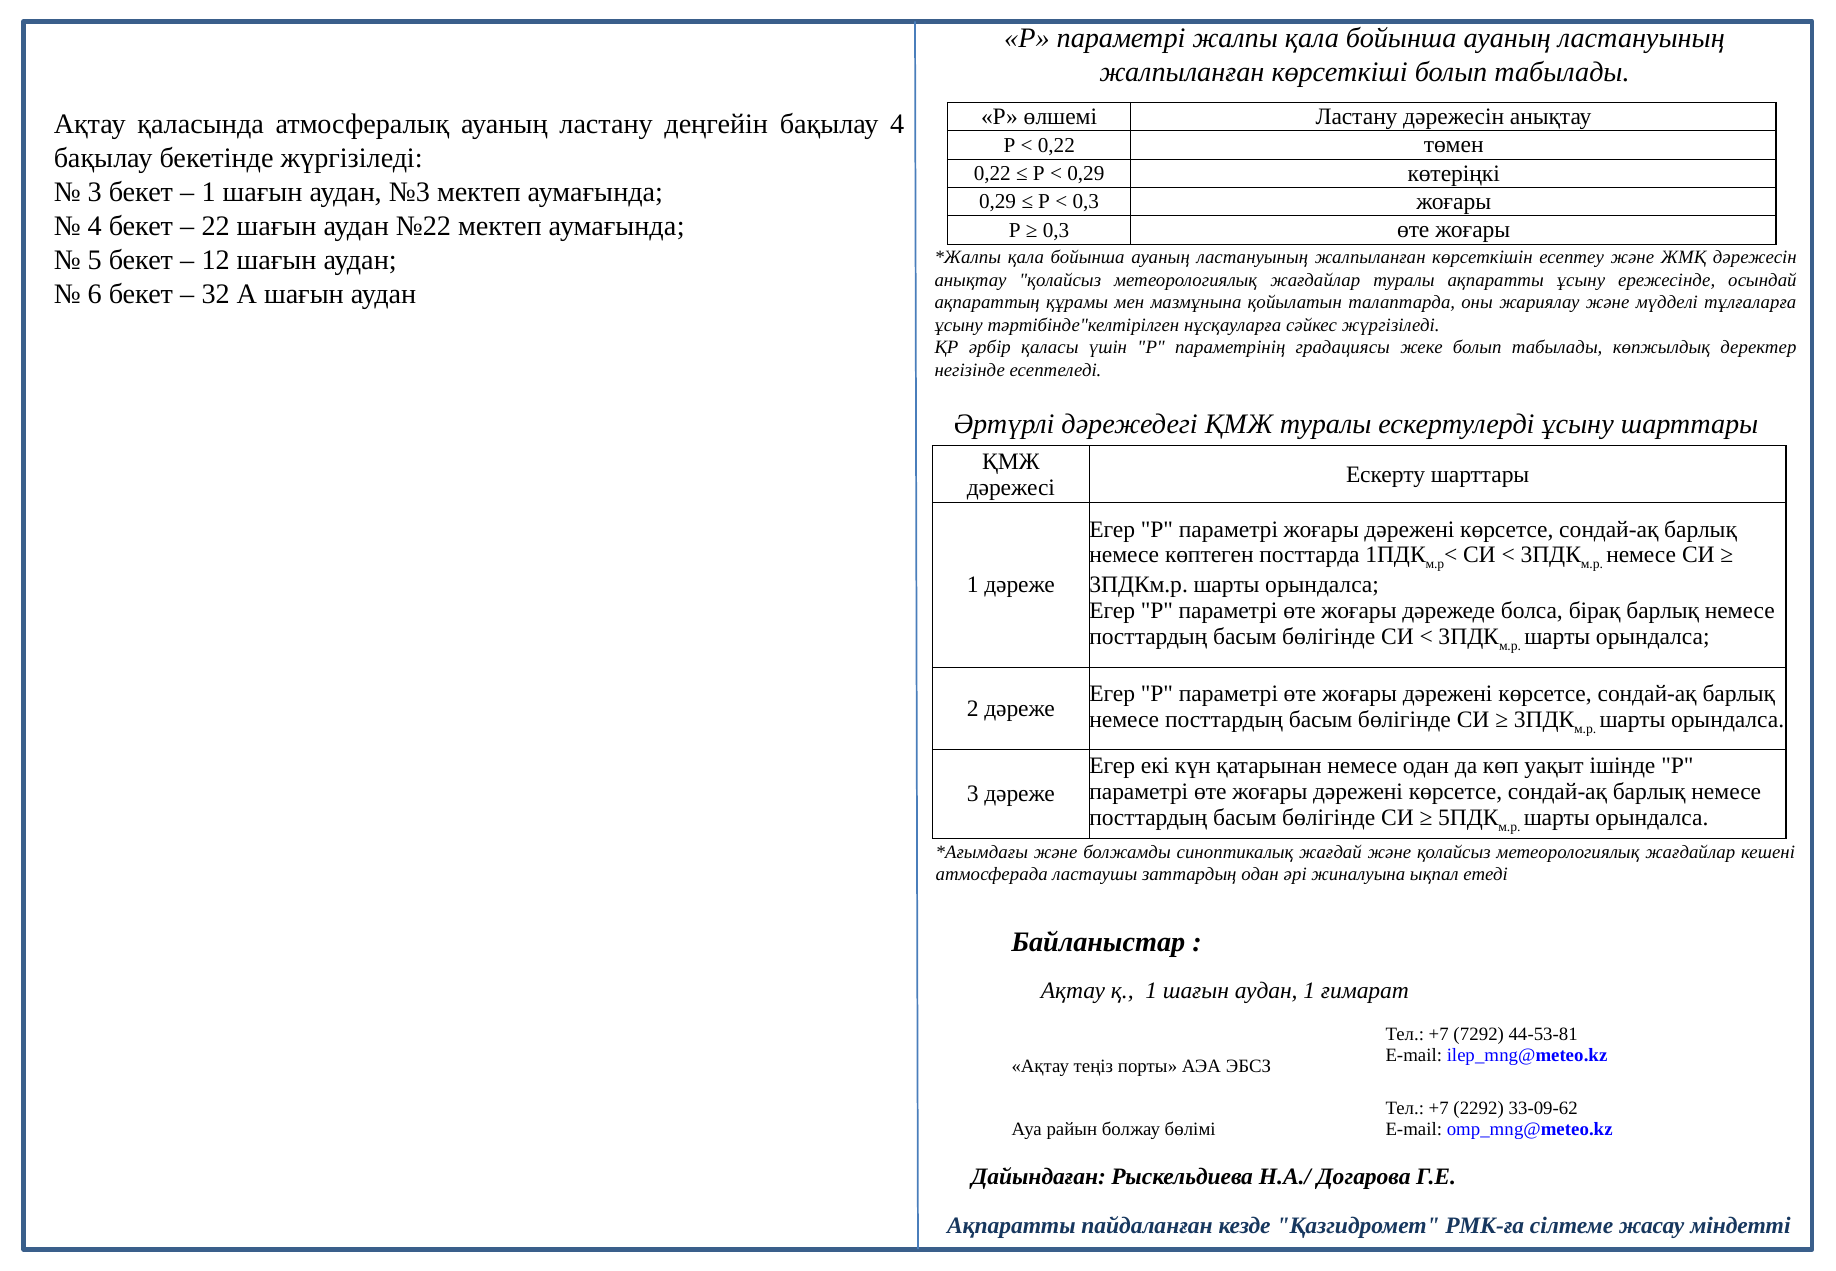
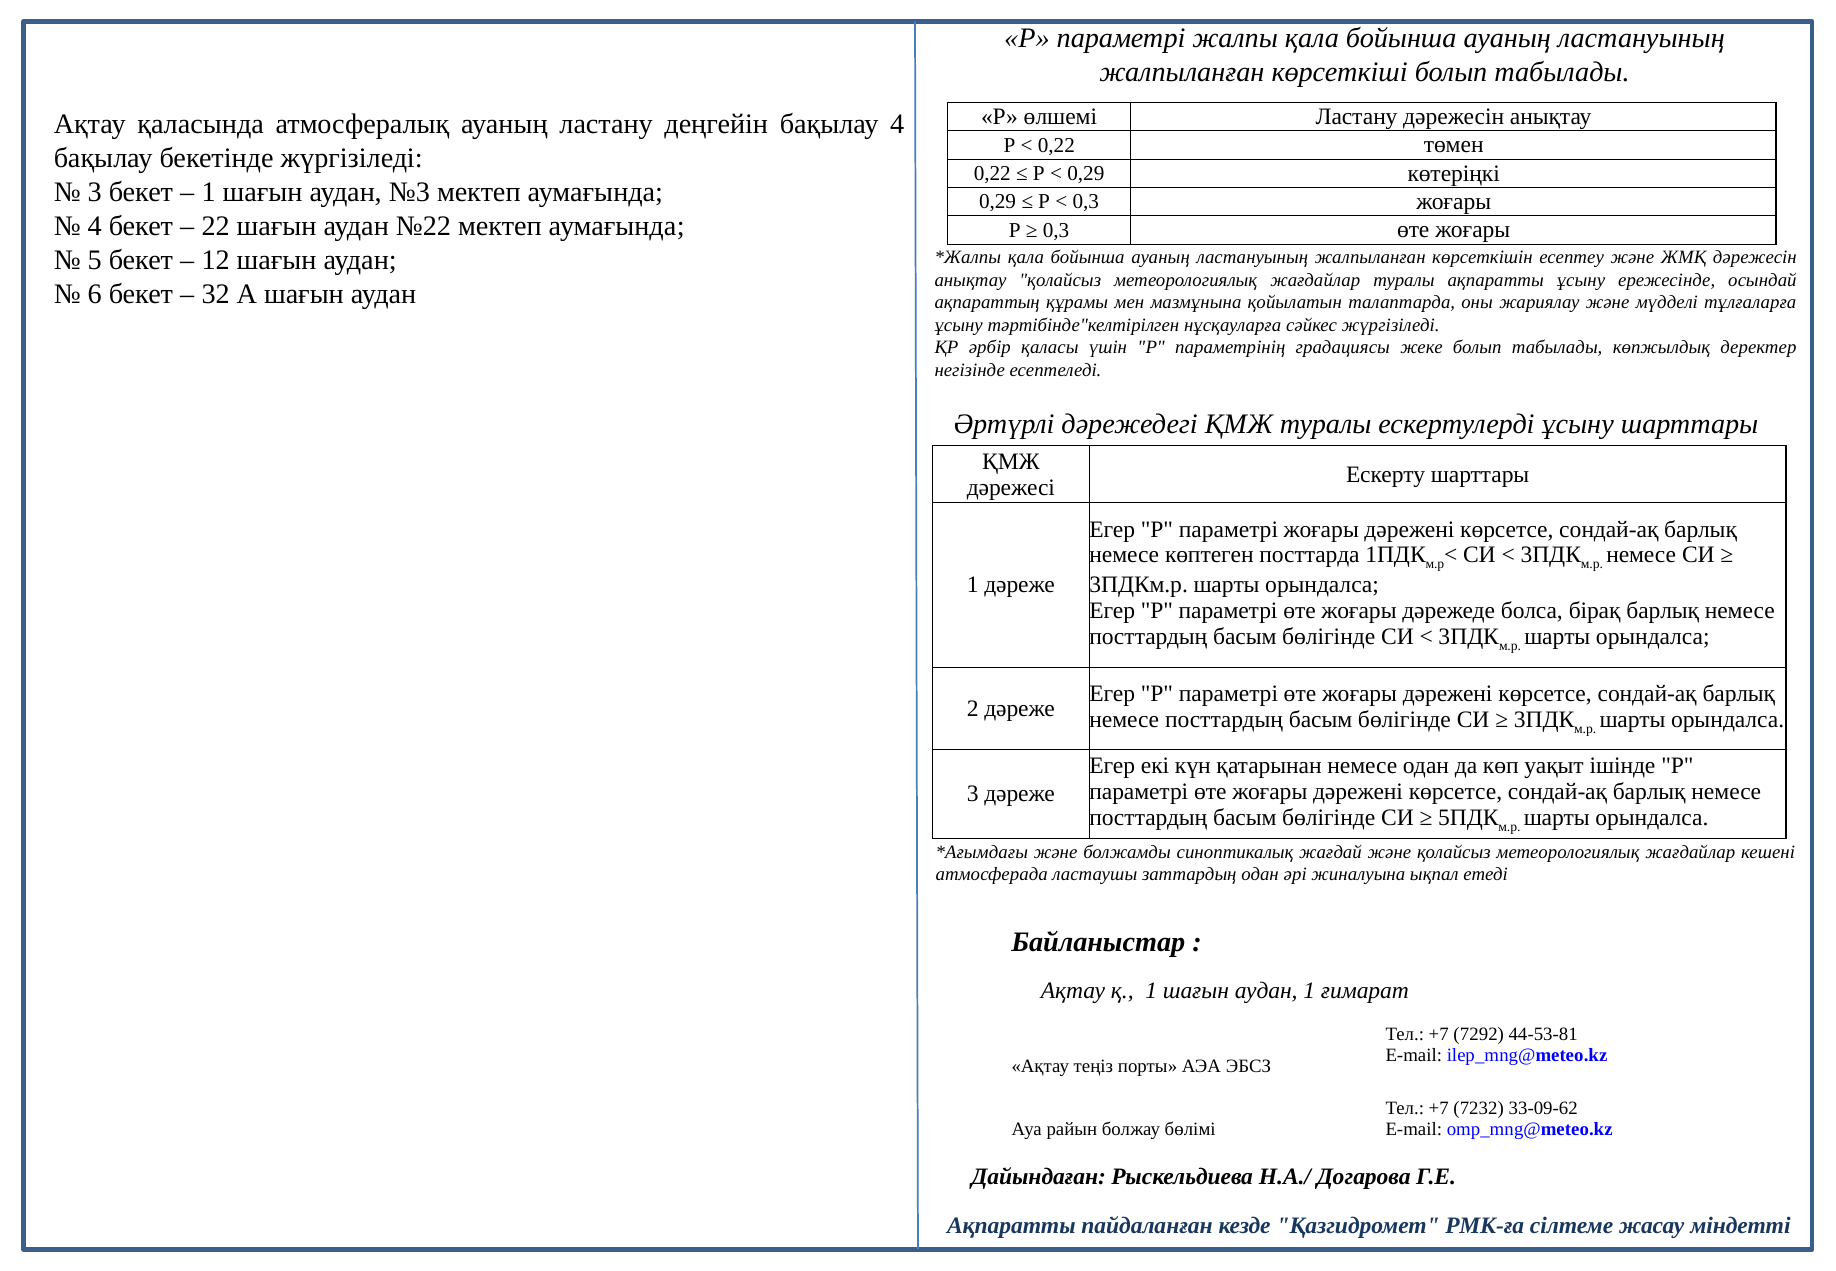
2292: 2292 -> 7232
